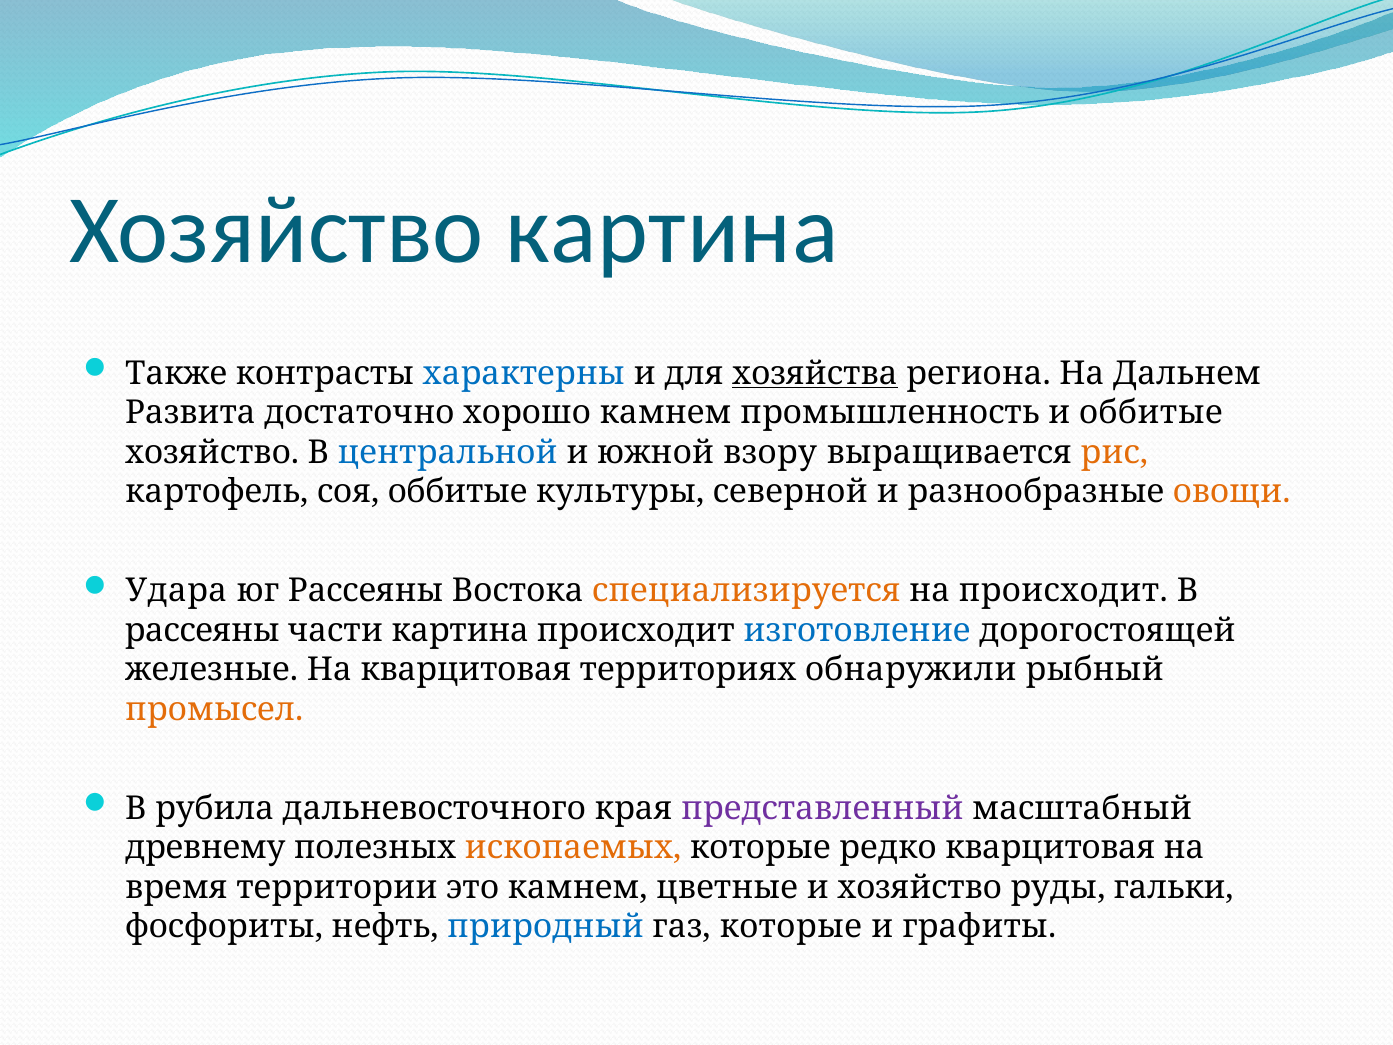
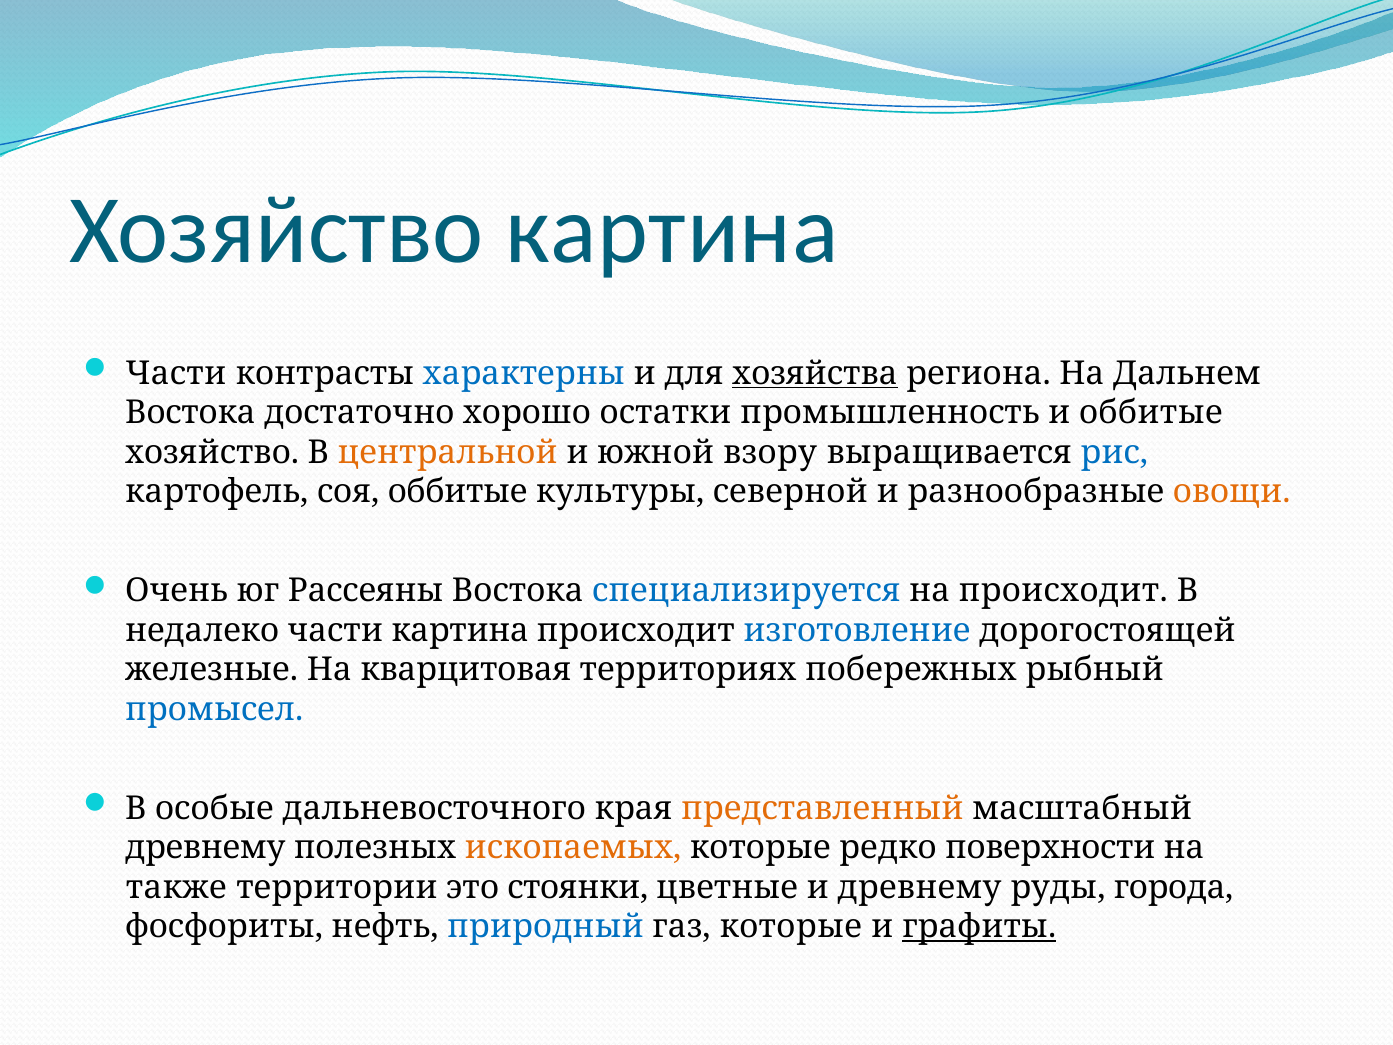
Также at (176, 373): Также -> Части
Развита at (190, 413): Развита -> Востока
хорошо камнем: камнем -> остатки
центральной colour: blue -> orange
рис colour: orange -> blue
Удара: Удара -> Очень
специализируется colour: orange -> blue
рассеяны at (202, 630): рассеяны -> недалеко
обнаружили: обнаружили -> побережных
промысел colour: orange -> blue
рубила: рубила -> особые
представленный colour: purple -> orange
редко кварцитовая: кварцитовая -> поверхности
время: время -> также
это камнем: камнем -> стоянки
и хозяйство: хозяйство -> древнему
гальки: гальки -> города
графиты underline: none -> present
